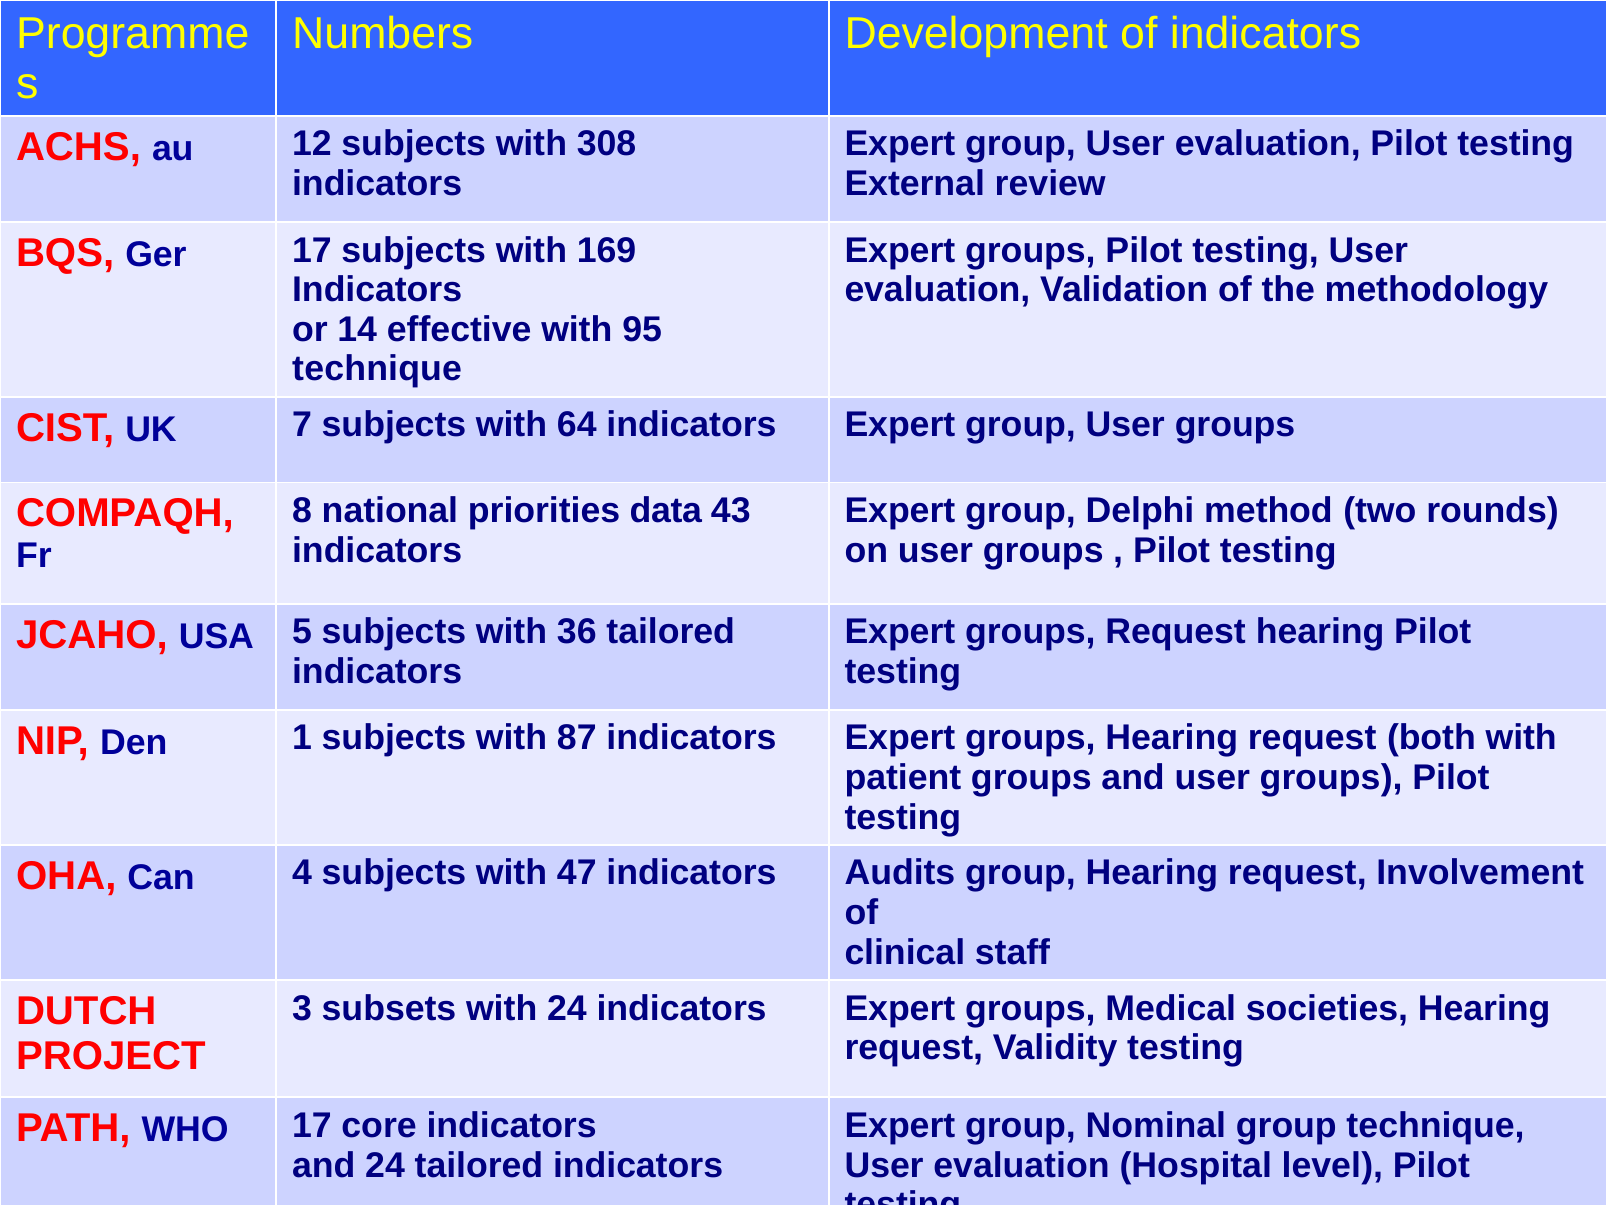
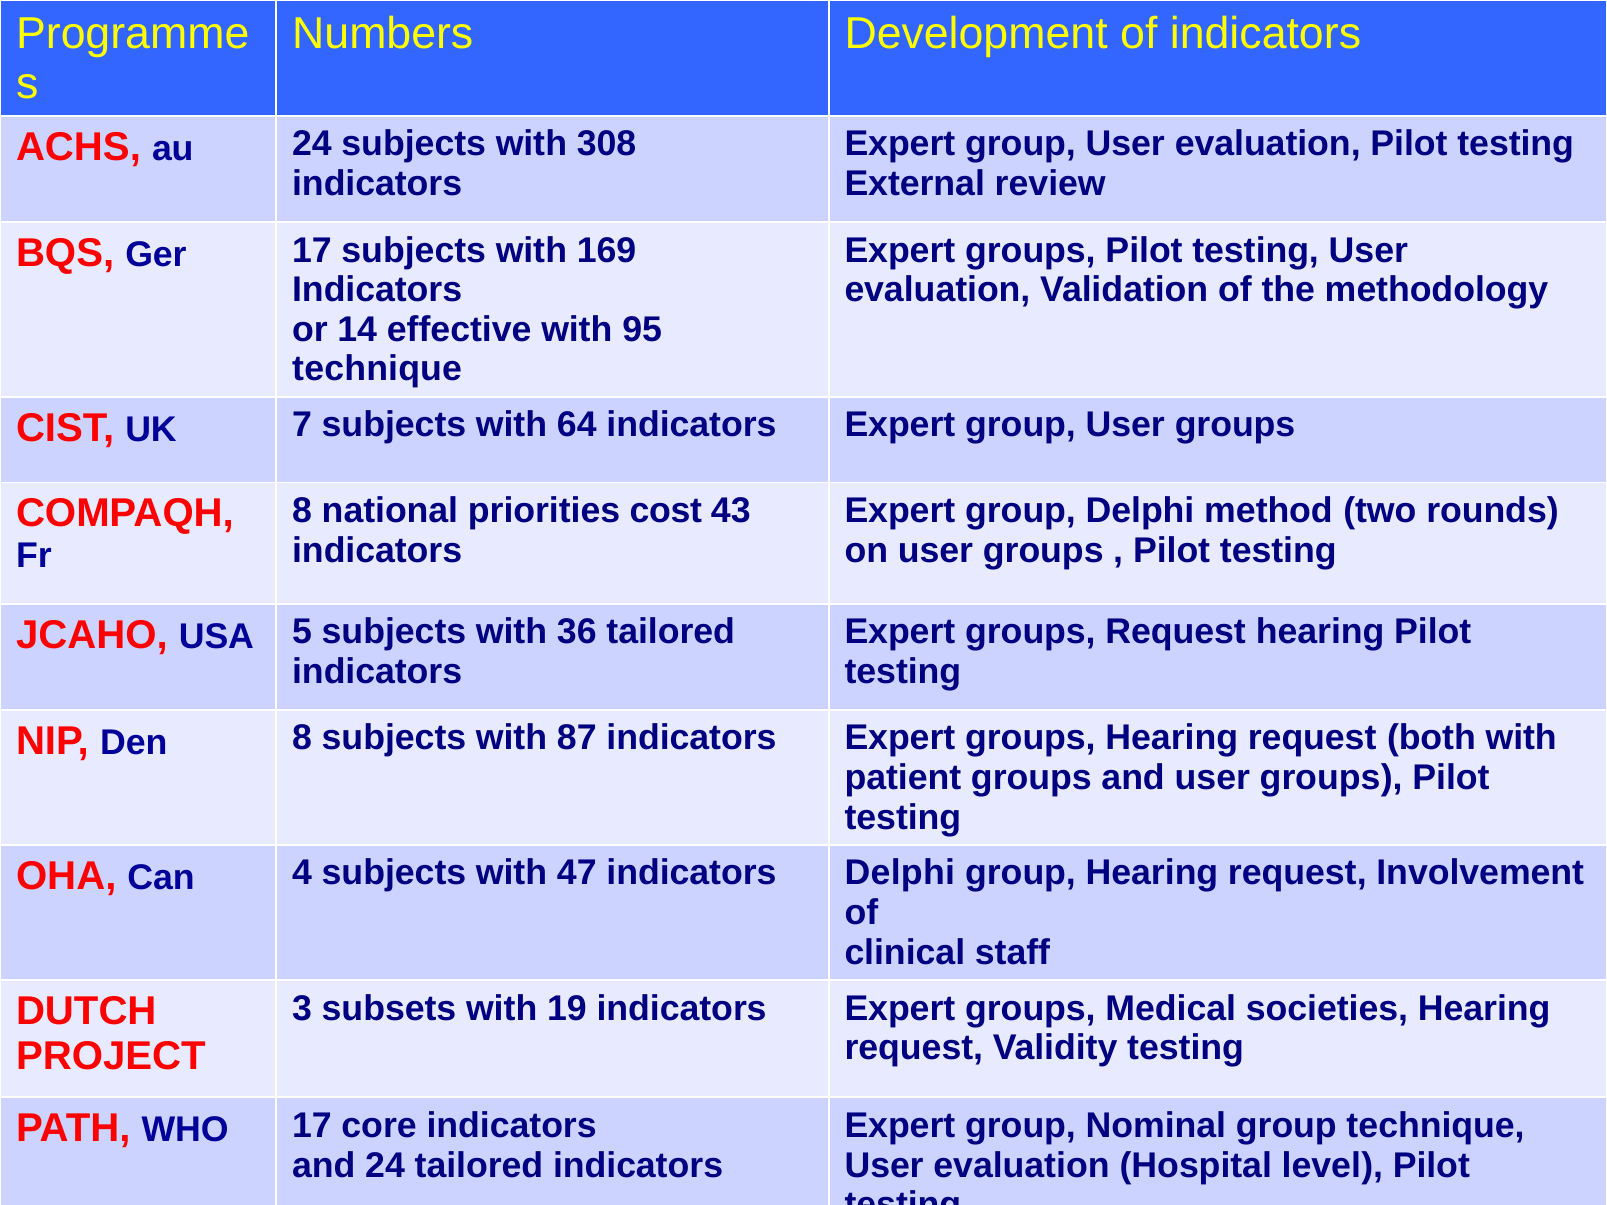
au 12: 12 -> 24
data: data -> cost
Den 1: 1 -> 8
indicators Audits: Audits -> Delphi
with 24: 24 -> 19
